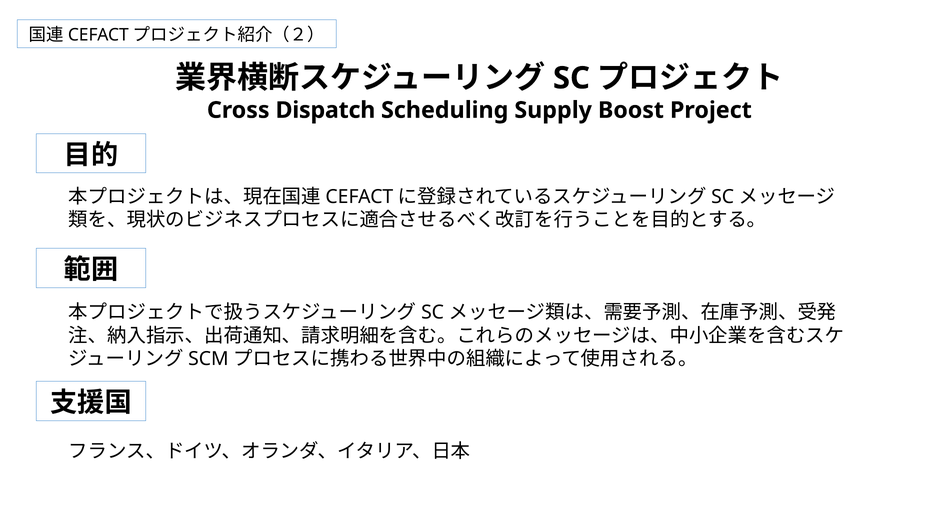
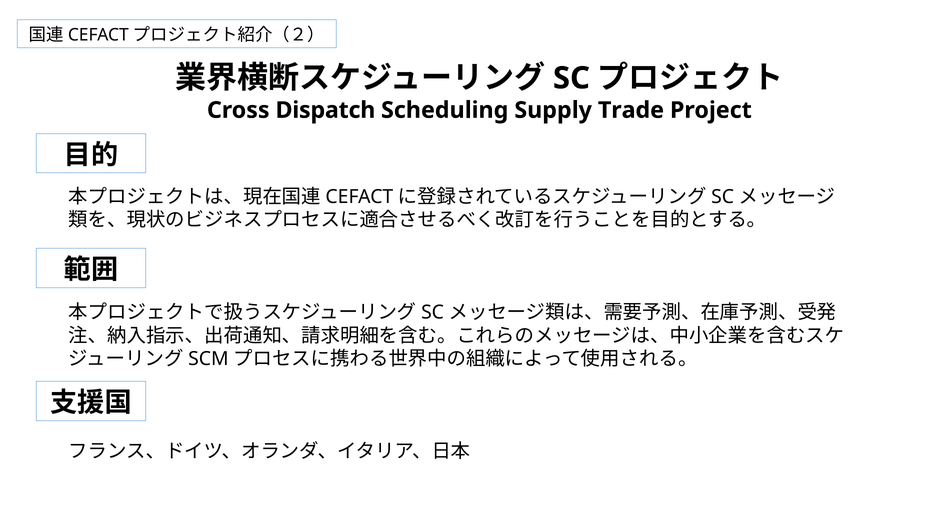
Boost: Boost -> Trade
